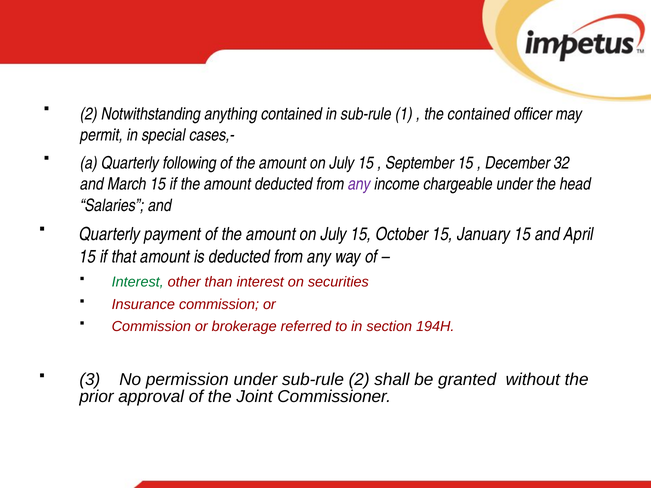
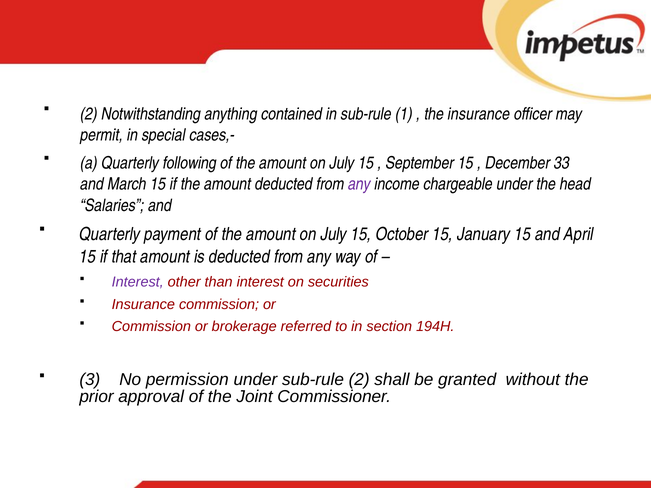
the contained: contained -> insurance
32: 32 -> 33
Interest at (138, 282) colour: green -> purple
